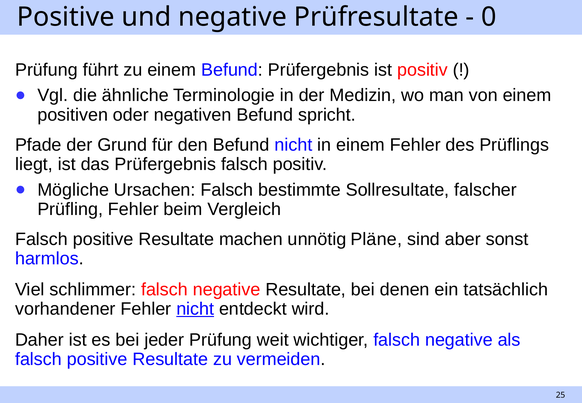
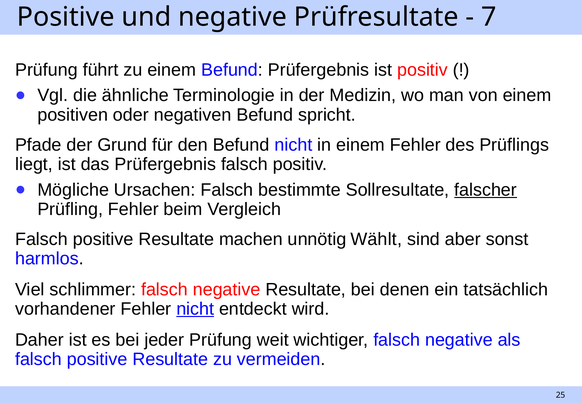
0: 0 -> 7
falscher underline: none -> present
Pläne: Pläne -> Wählt
